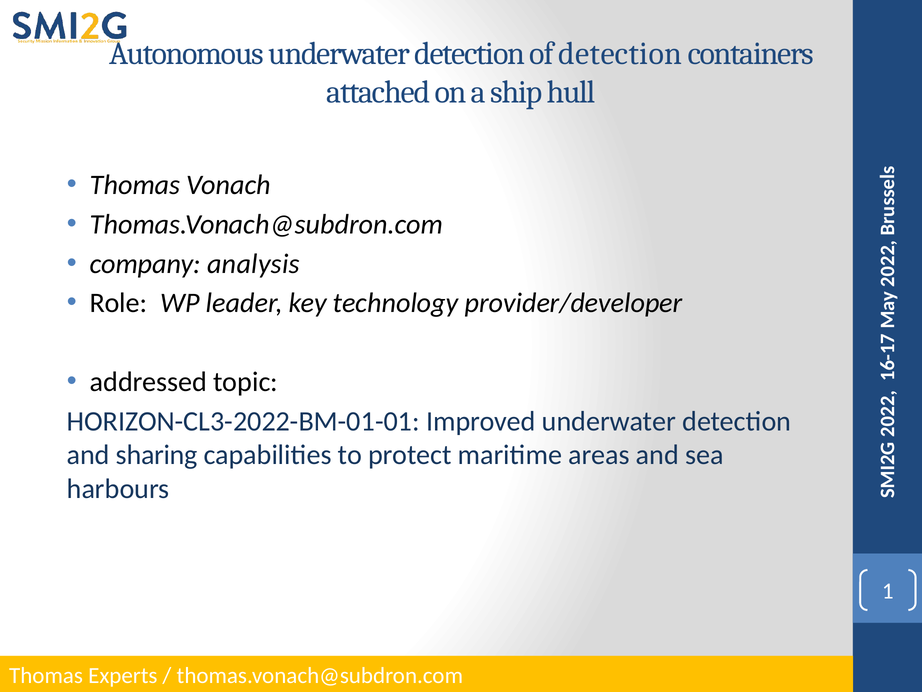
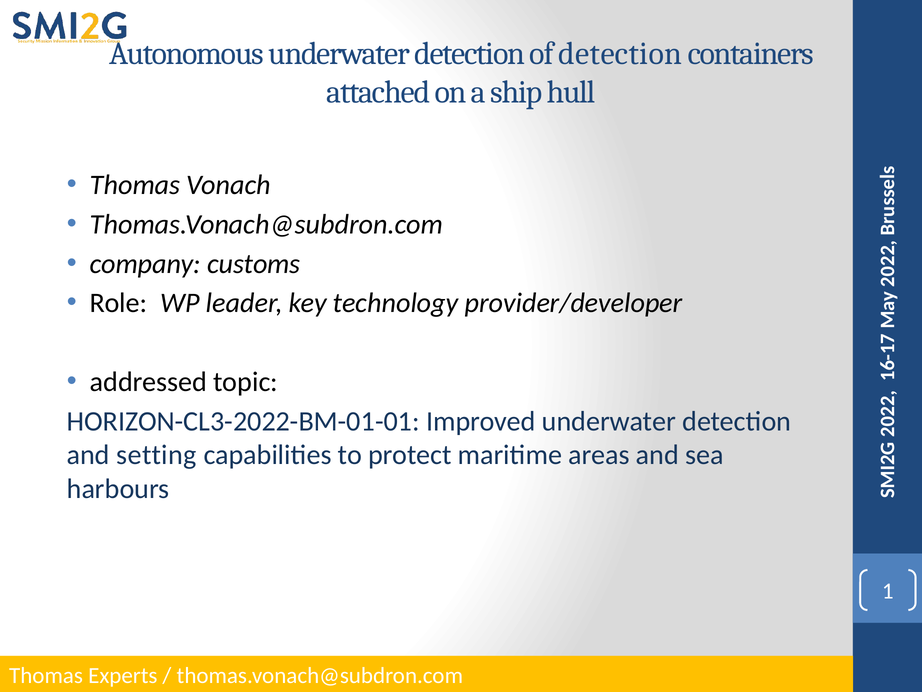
analysis: analysis -> customs
sharing: sharing -> setting
